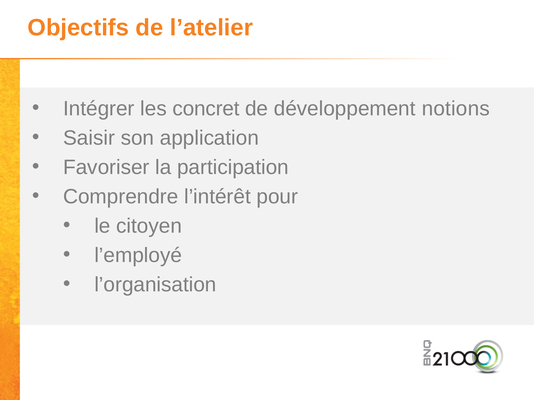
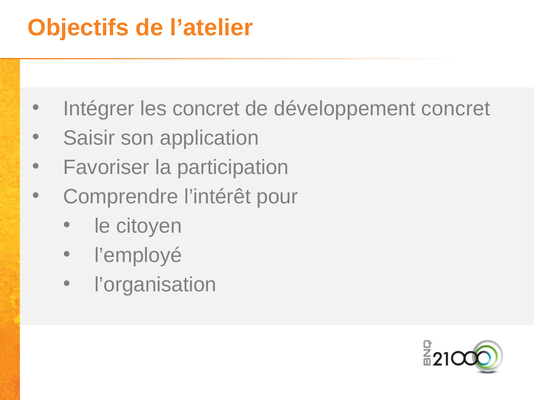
développement notions: notions -> concret
